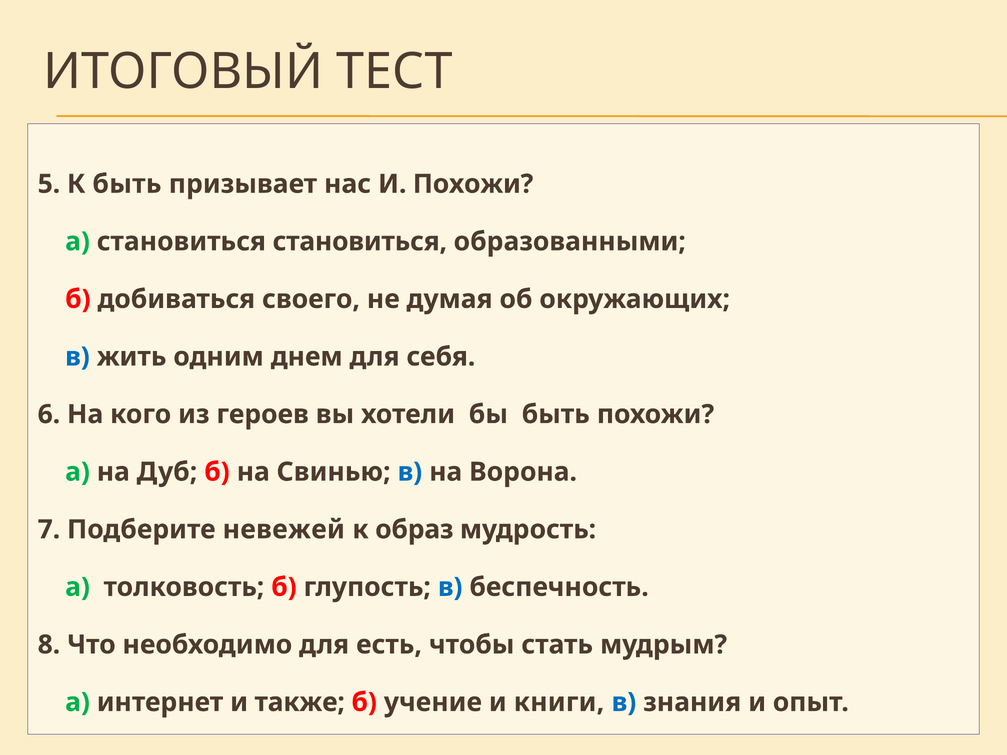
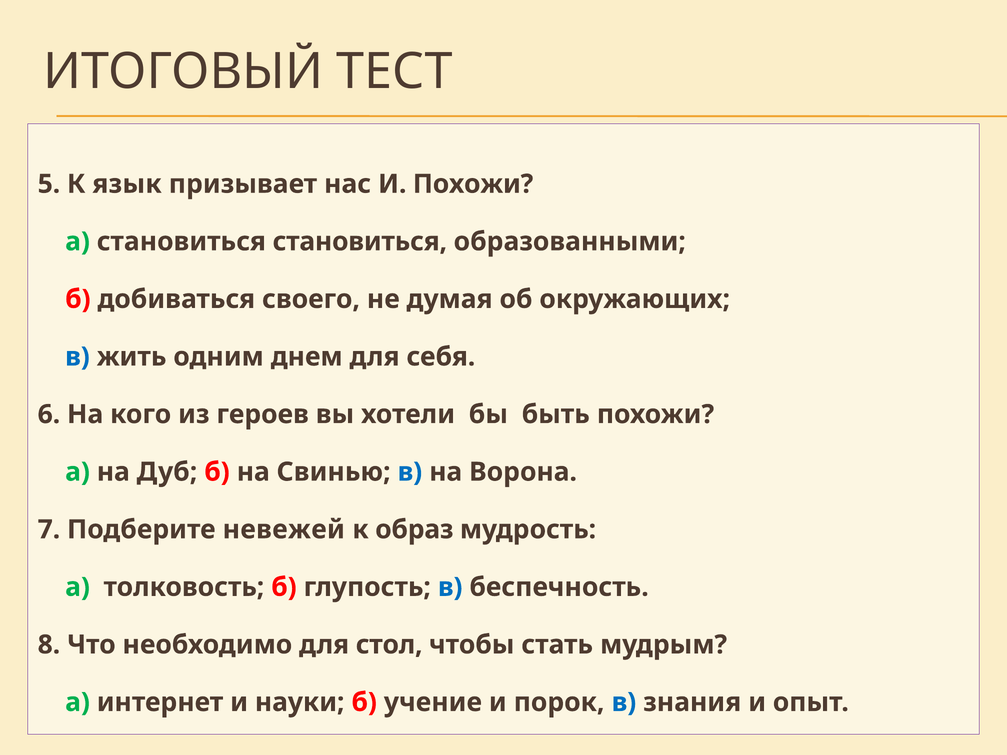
К быть: быть -> язык
есть: есть -> стол
также: также -> науки
книги: книги -> порок
